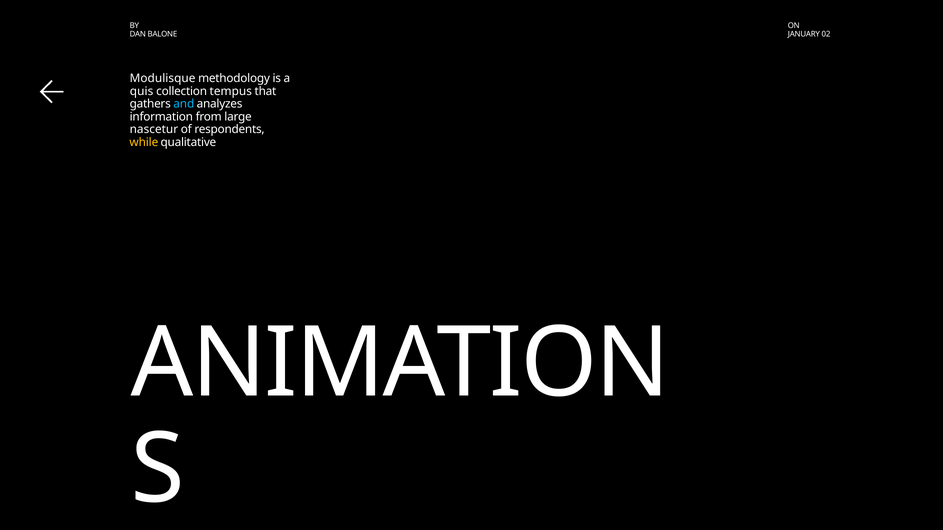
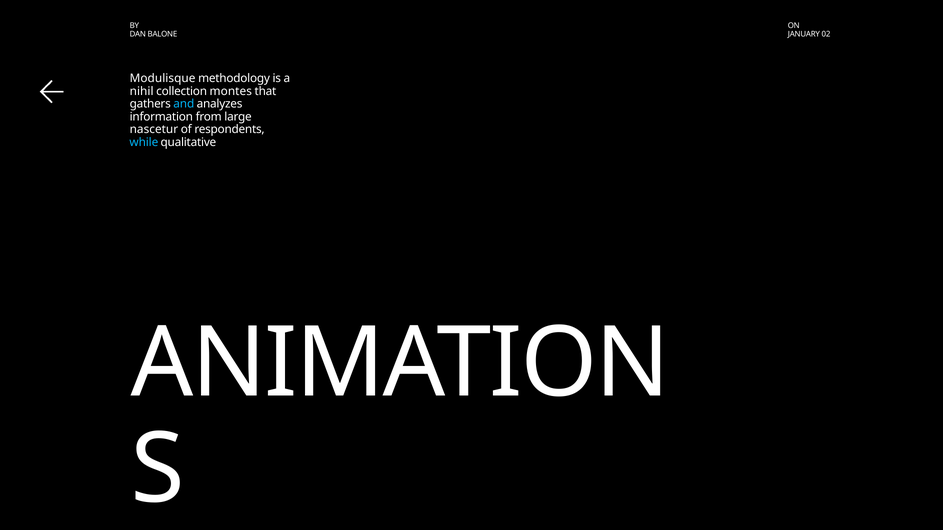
quis: quis -> nihil
tempus: tempus -> montes
while colour: yellow -> light blue
